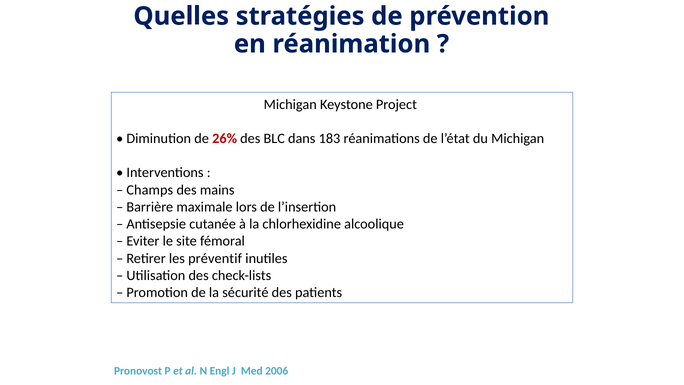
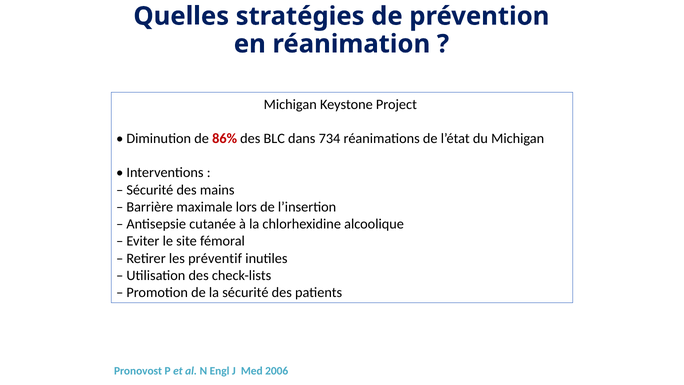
26%: 26% -> 86%
183: 183 -> 734
Champs at (150, 190): Champs -> Sécurité
